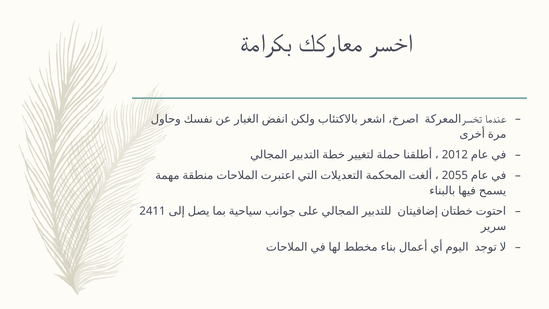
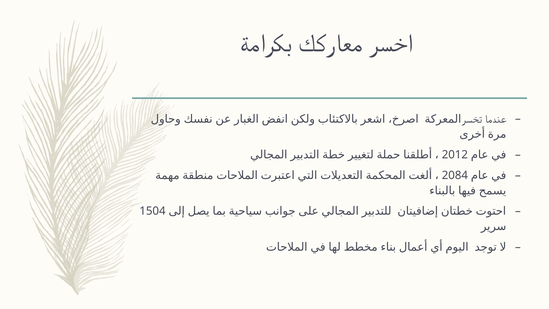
2055: 2055 -> 2084
2411: 2411 -> 1504
